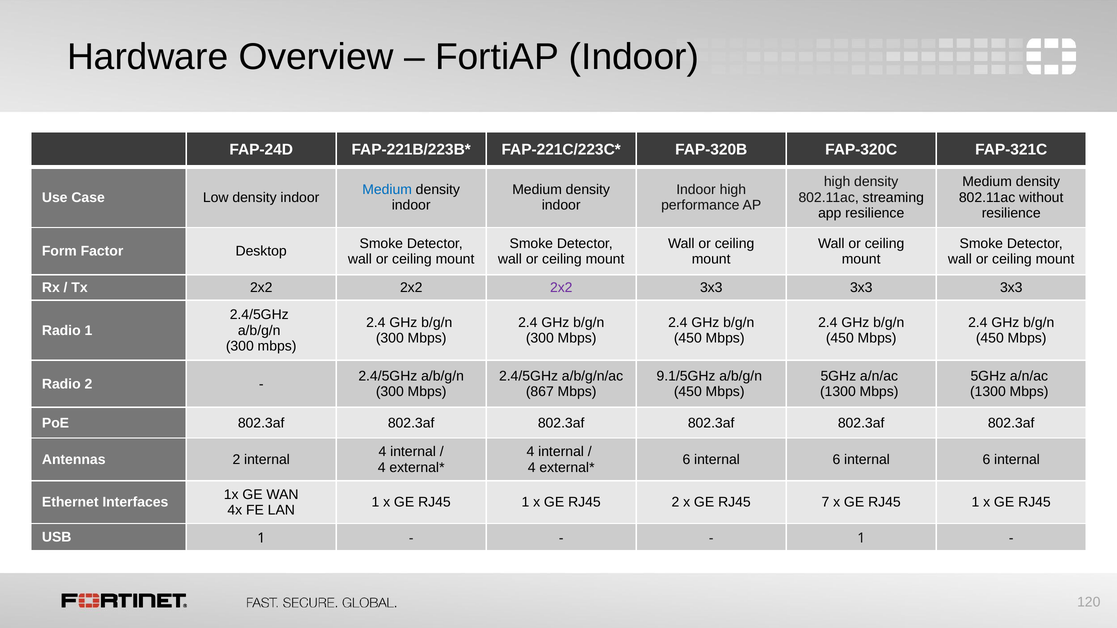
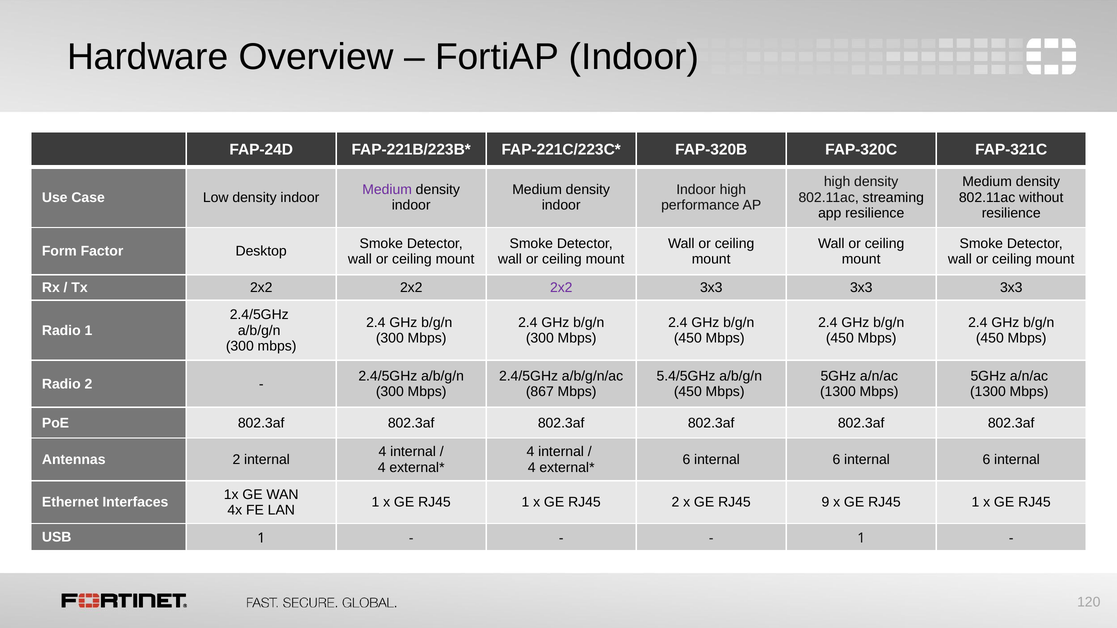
Medium at (387, 190) colour: blue -> purple
9.1/5GHz: 9.1/5GHz -> 5.4/5GHz
7: 7 -> 9
